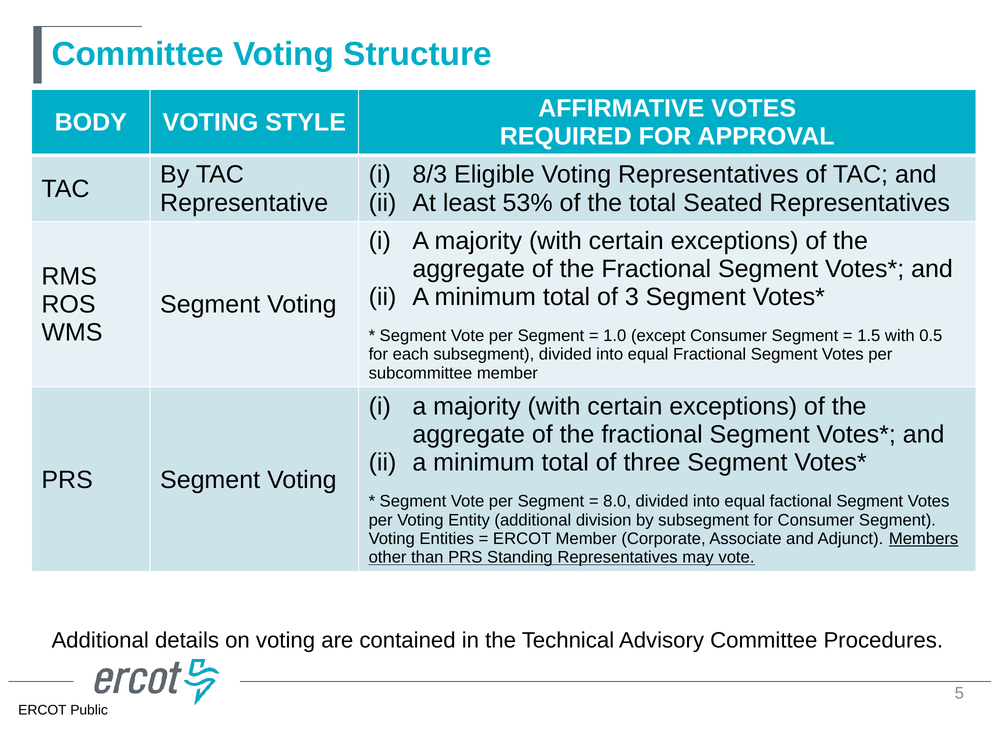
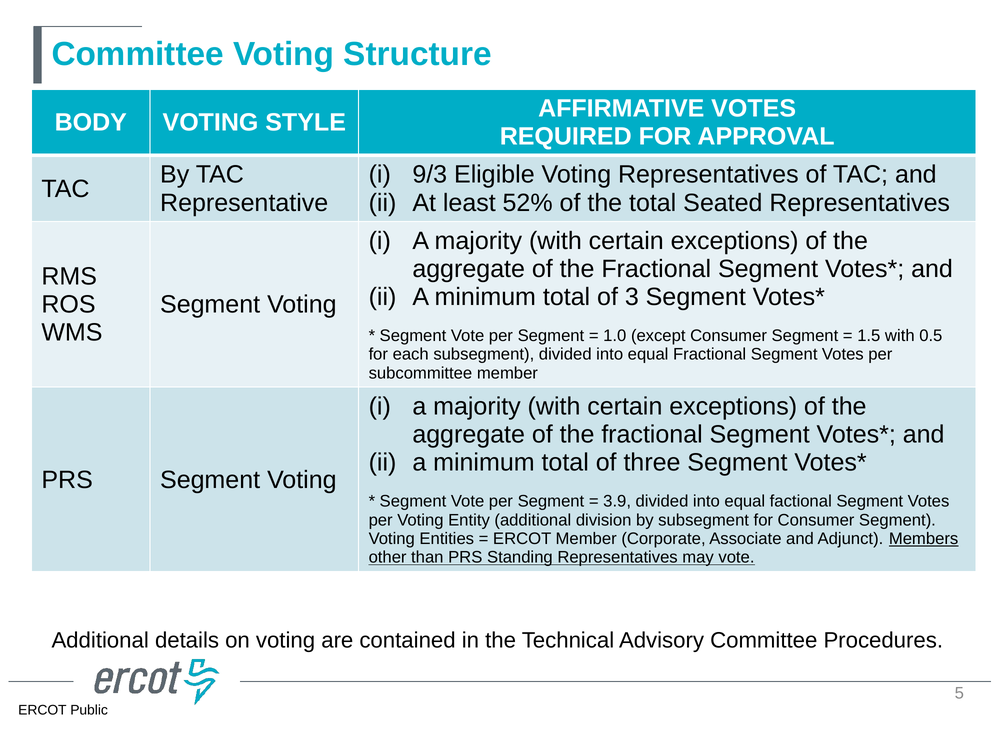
8/3: 8/3 -> 9/3
53%: 53% -> 52%
8.0: 8.0 -> 3.9
